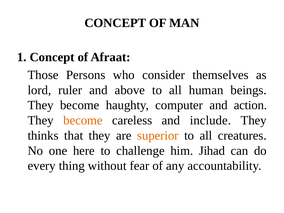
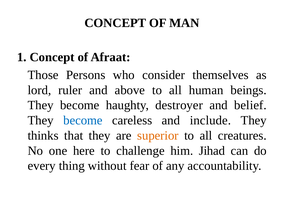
computer: computer -> destroyer
action: action -> belief
become at (83, 120) colour: orange -> blue
